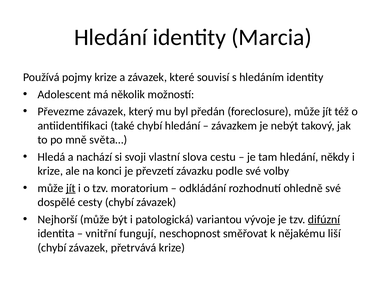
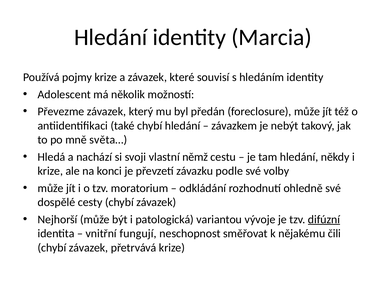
slova: slova -> němž
jít at (71, 188) underline: present -> none
liší: liší -> čili
